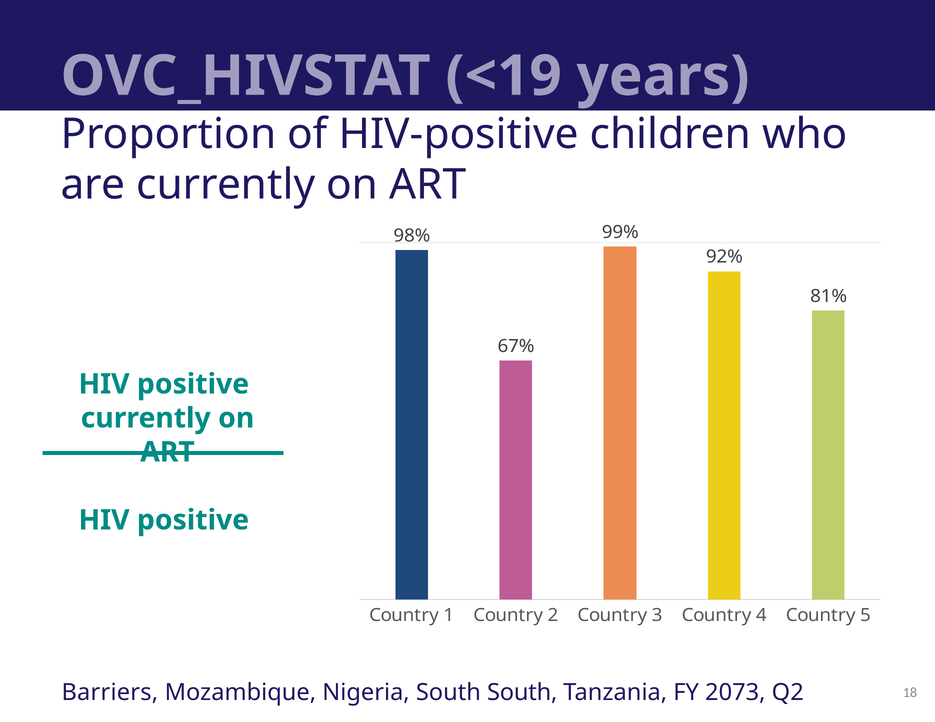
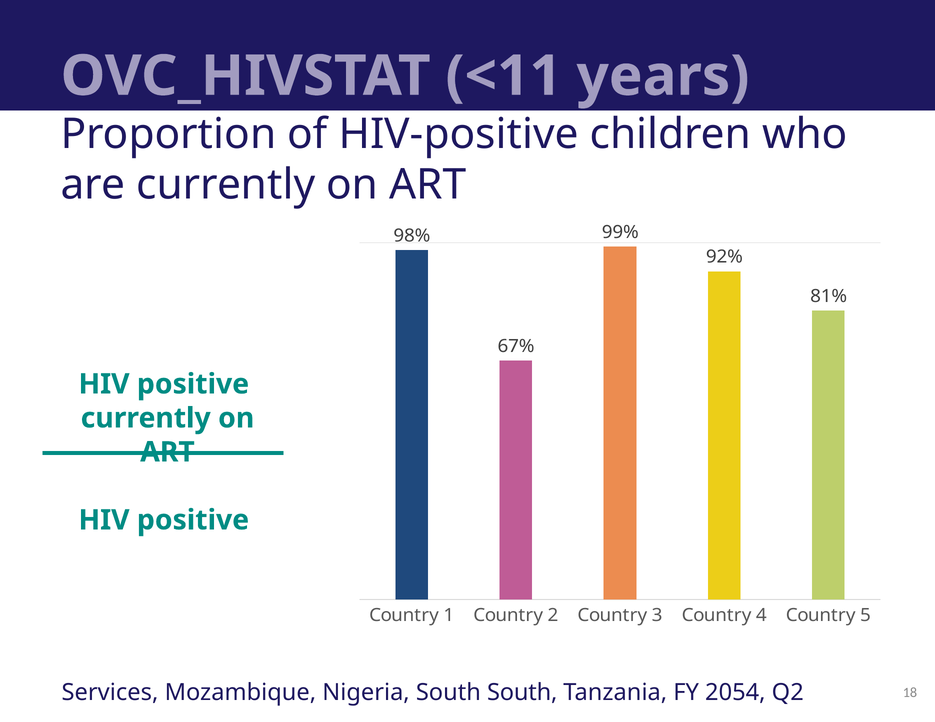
<19: <19 -> <11
Barriers: Barriers -> Services
2073: 2073 -> 2054
